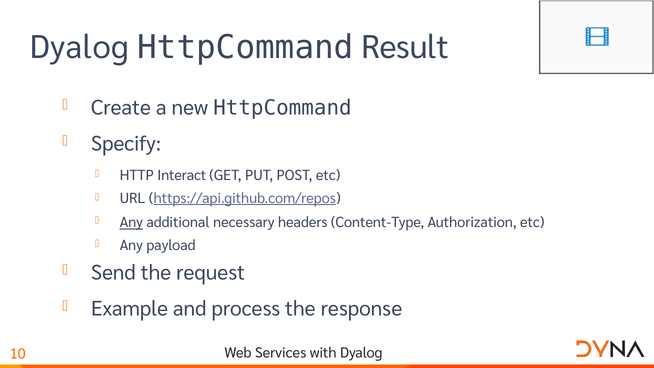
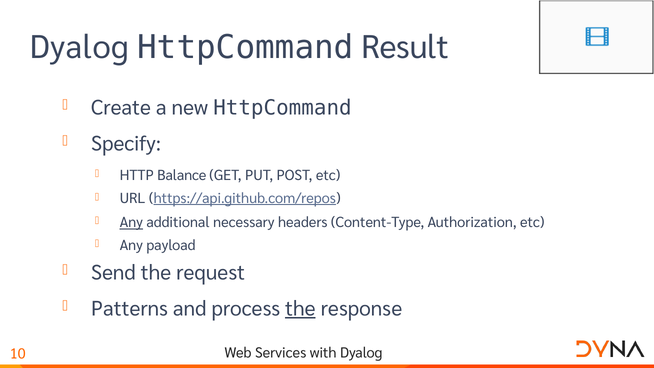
Interact: Interact -> Balance
Example: Example -> Patterns
the at (300, 309) underline: none -> present
